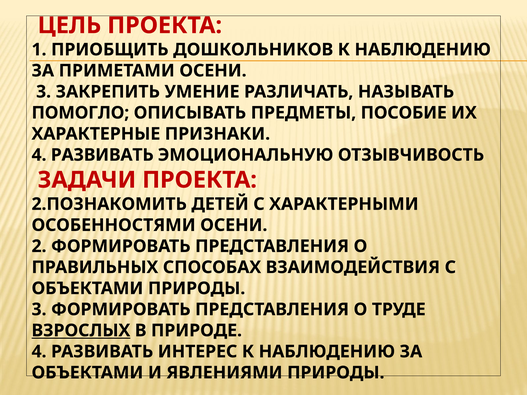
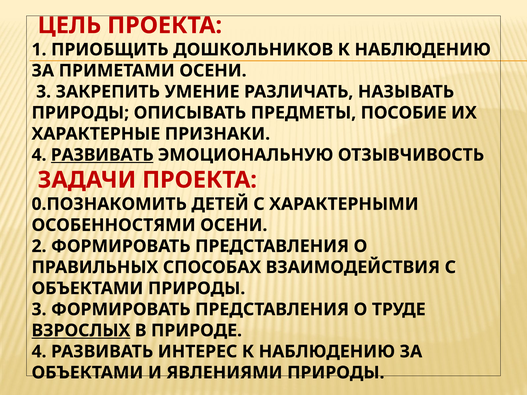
ПОМОГЛО at (80, 113): ПОМОГЛО -> ПРИРОДЫ
РАЗВИВАТЬ at (102, 155) underline: none -> present
2.ПОЗНАКОМИТЬ: 2.ПОЗНАКОМИТЬ -> 0.ПОЗНАКОМИТЬ
